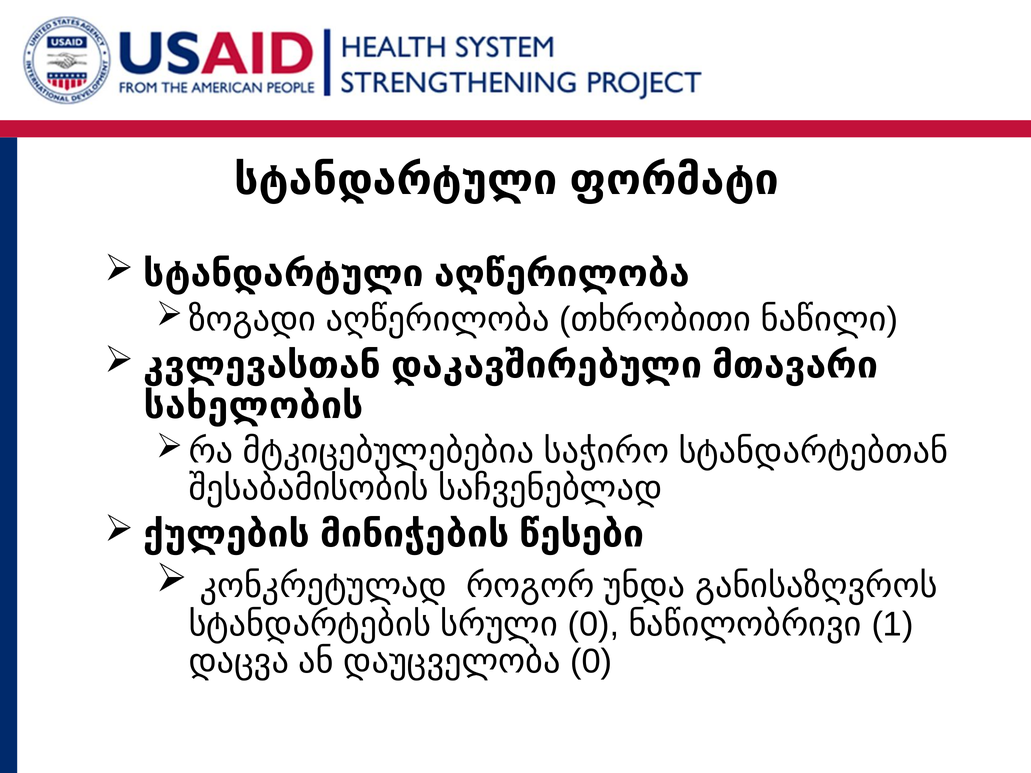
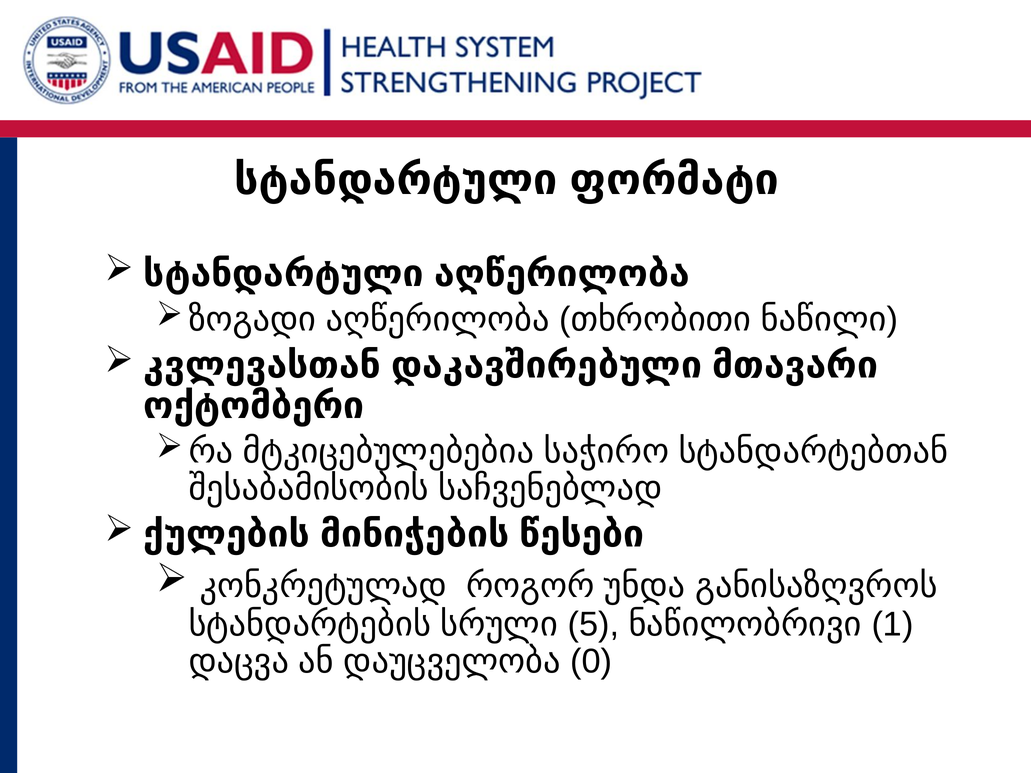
სახელობის: სახელობის -> ოქტომბერი
0 at (593, 625): 0 -> 5
